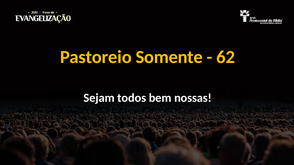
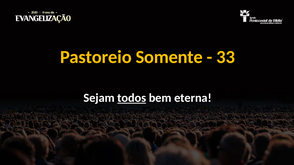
62: 62 -> 33
todos underline: none -> present
nossas: nossas -> eterna
